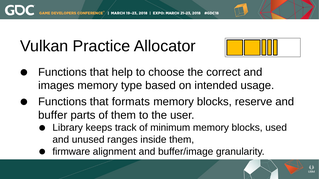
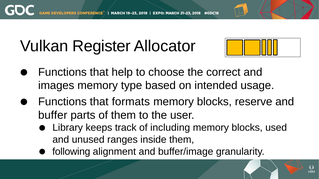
Practice: Practice -> Register
minimum: minimum -> including
firmware: firmware -> following
